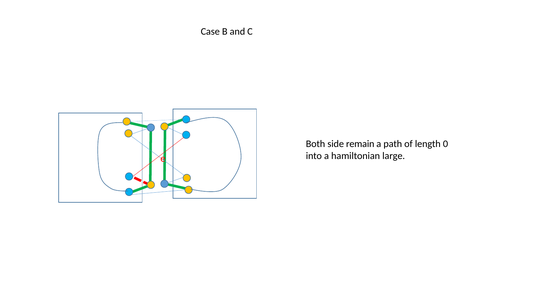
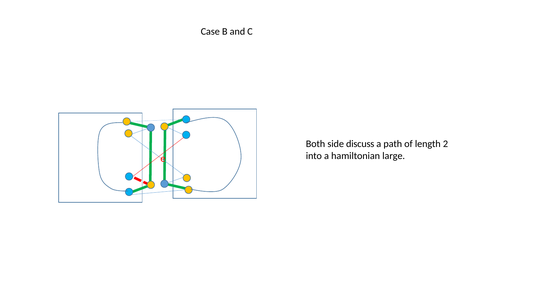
remain: remain -> discuss
0: 0 -> 2
